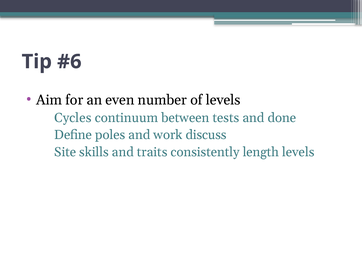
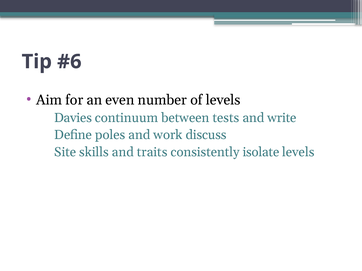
Cycles: Cycles -> Davies
done: done -> write
length: length -> isolate
